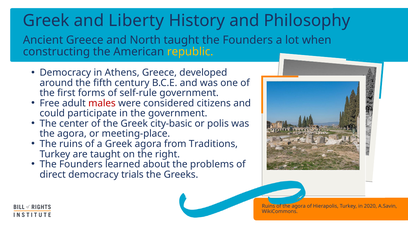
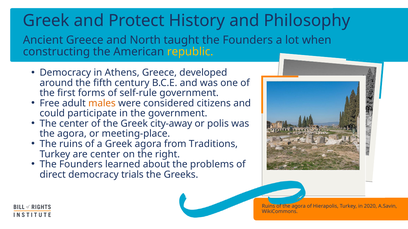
Liberty: Liberty -> Protect
males colour: red -> orange
city-basic: city-basic -> city-away
are taught: taught -> center
